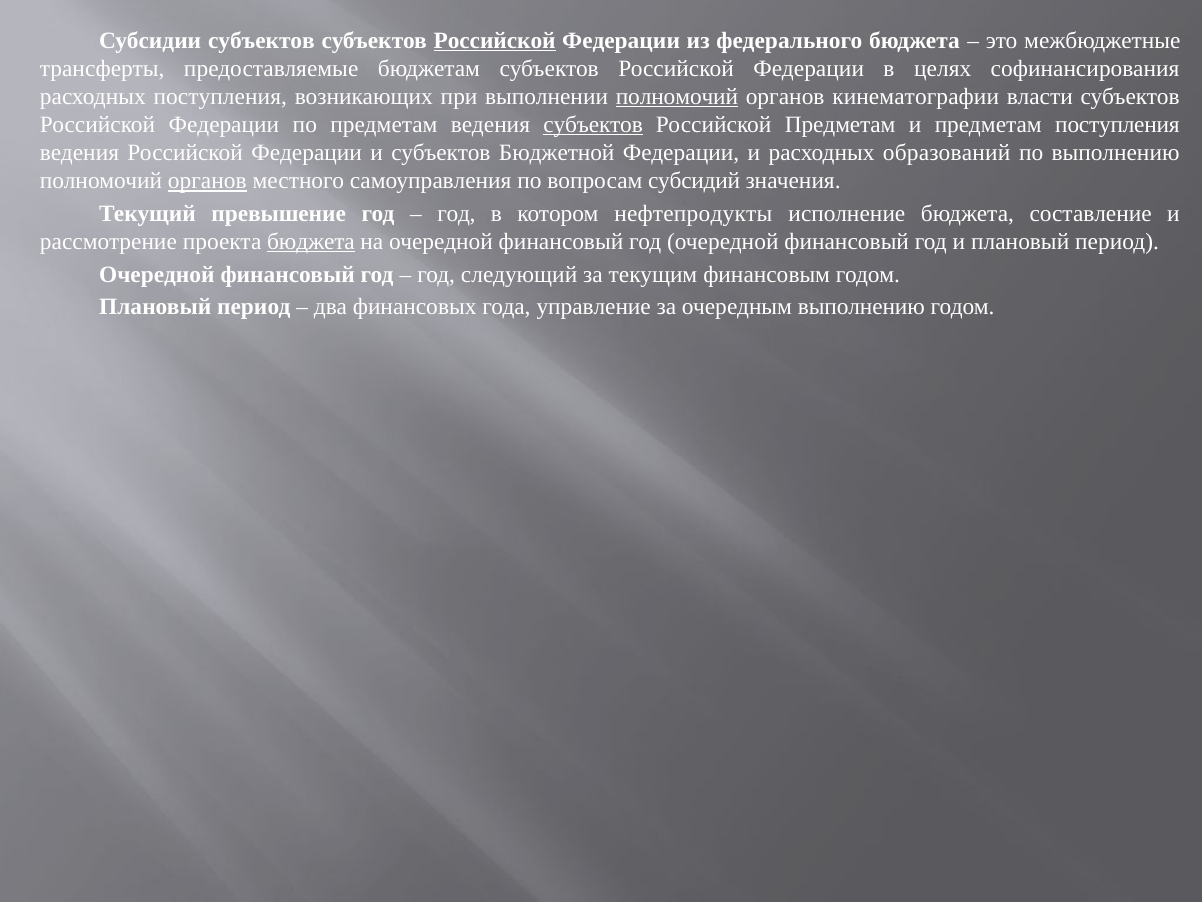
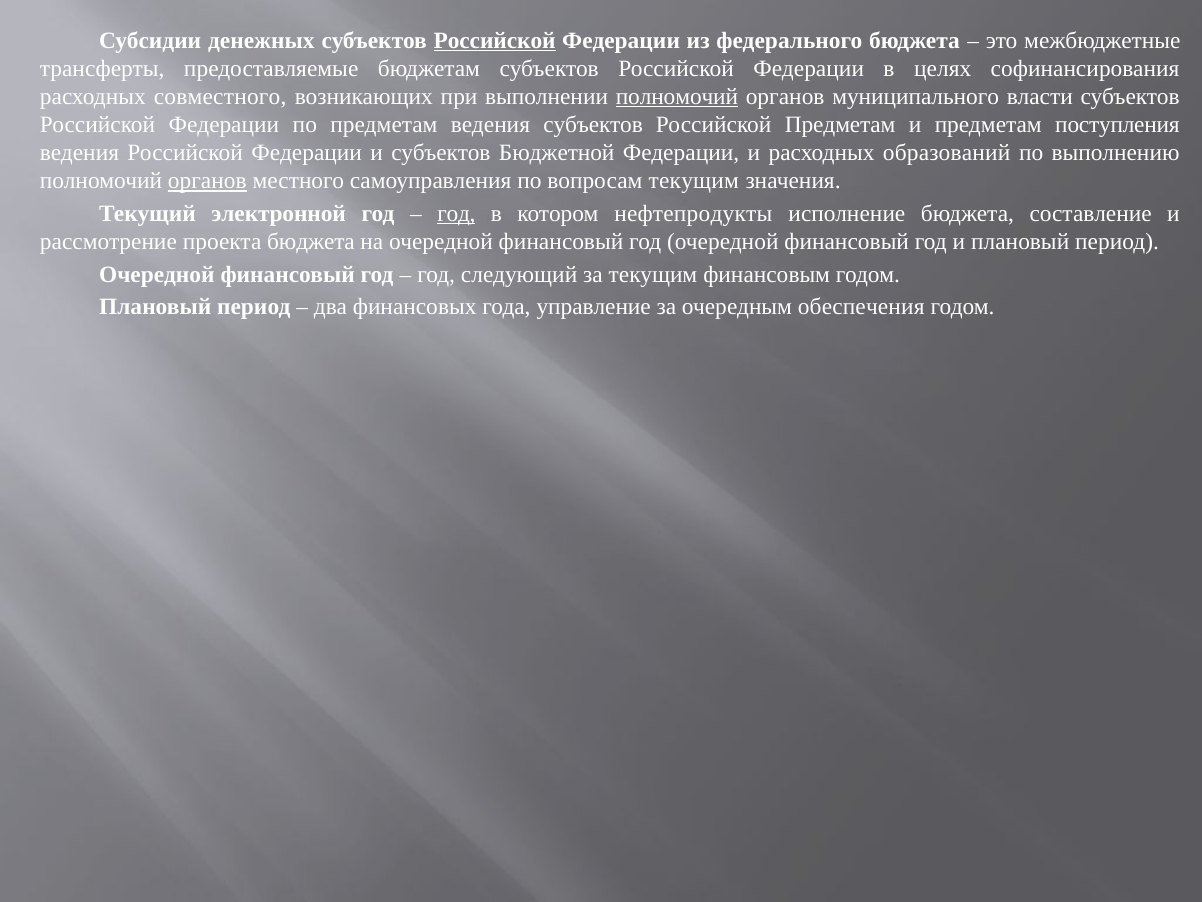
Субсидии субъектов: субъектов -> денежных
расходных поступления: поступления -> совместного
кинематографии: кинематографии -> муниципального
субъектов at (593, 125) underline: present -> none
вопросам субсидий: субсидий -> текущим
превышение: превышение -> электронной
год at (456, 213) underline: none -> present
бюджета at (311, 241) underline: present -> none
очередным выполнению: выполнению -> обеспечения
